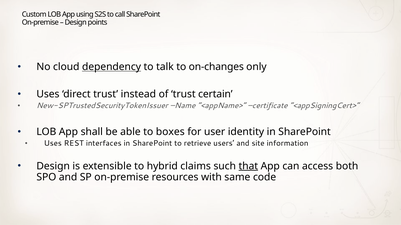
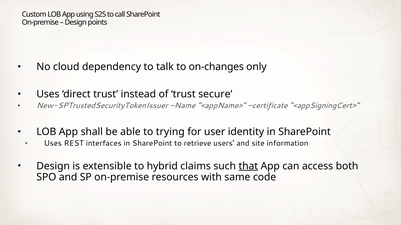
dependency underline: present -> none
certain: certain -> secure
boxes: boxes -> trying
